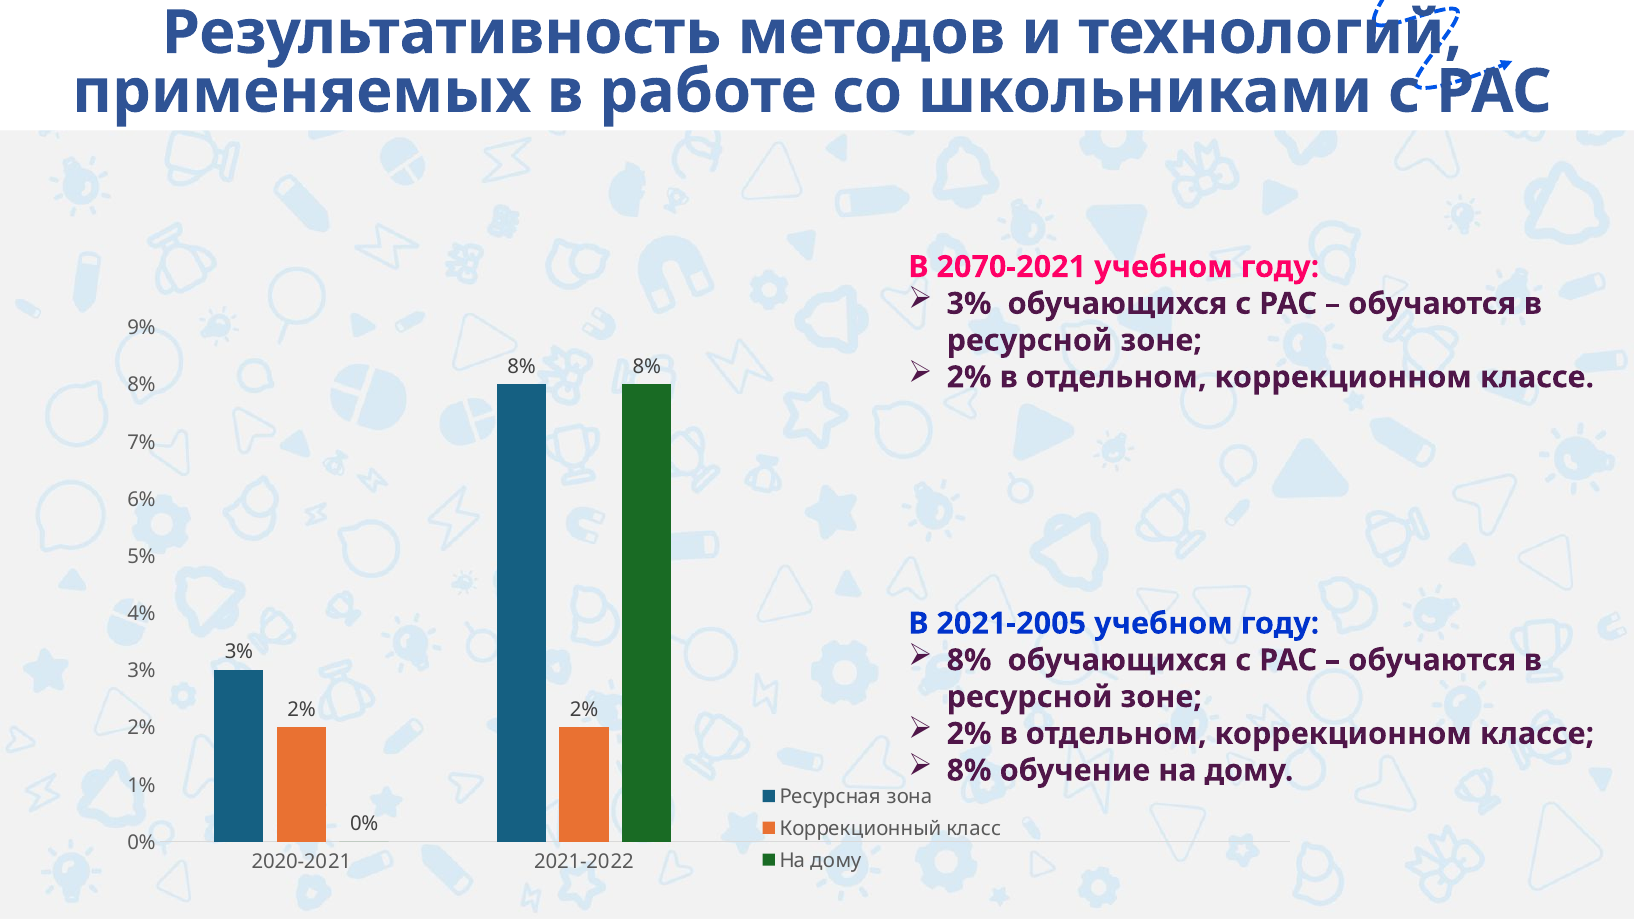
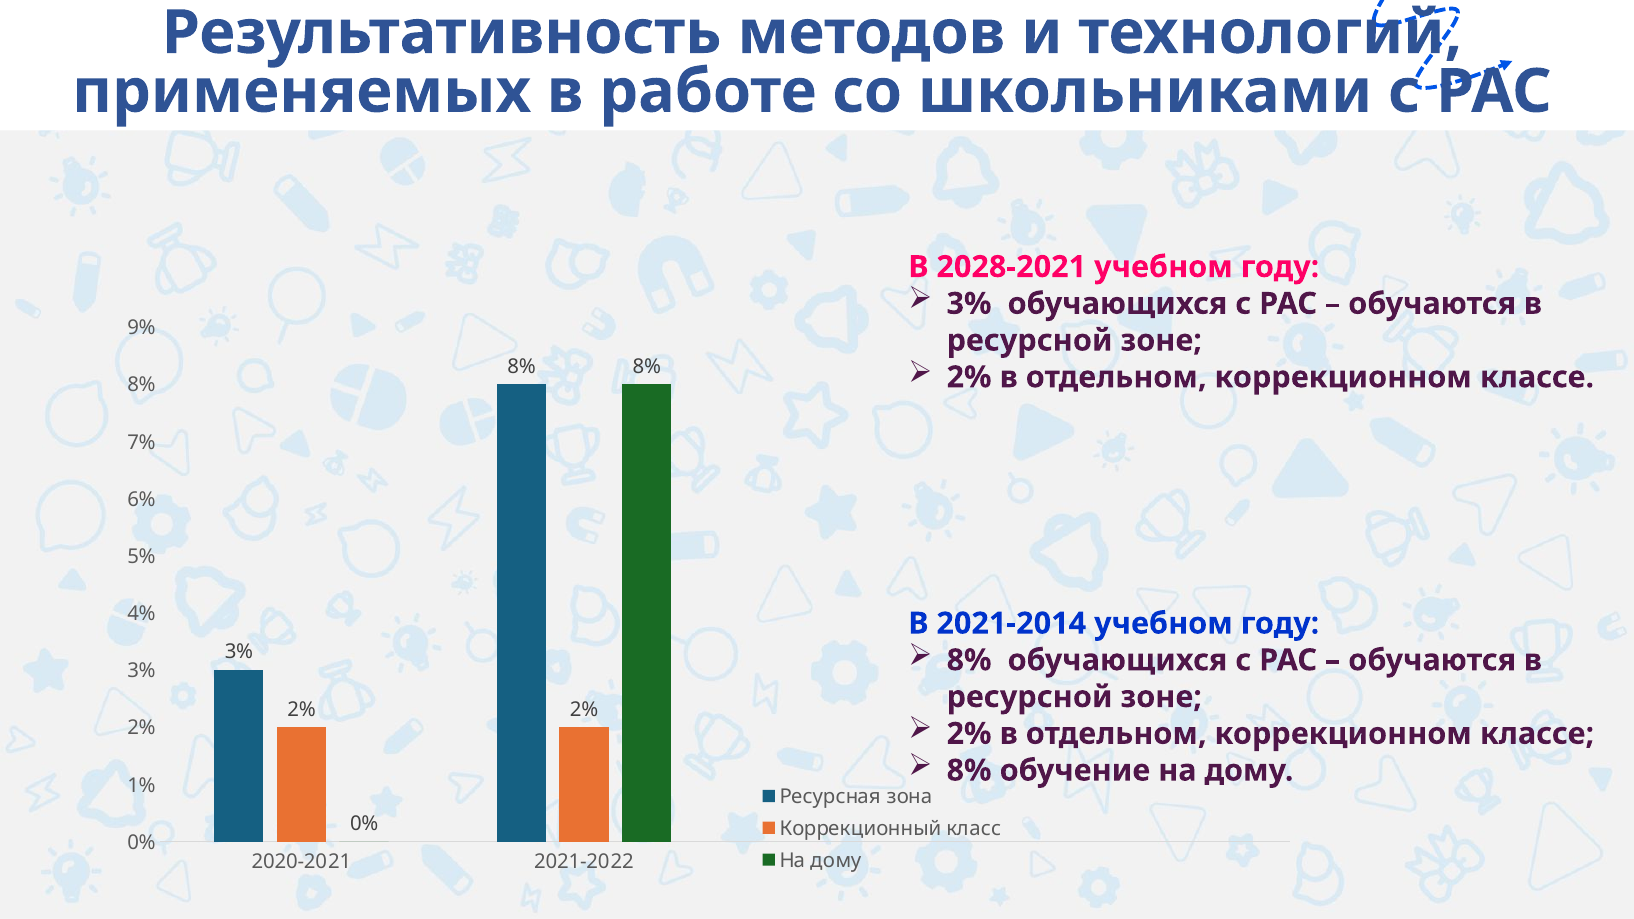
2070-2021: 2070-2021 -> 2028-2021
2021-2005: 2021-2005 -> 2021-2014
